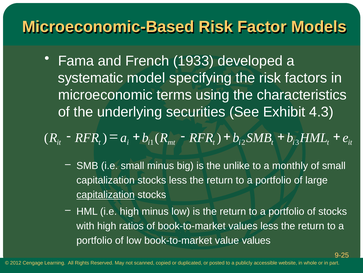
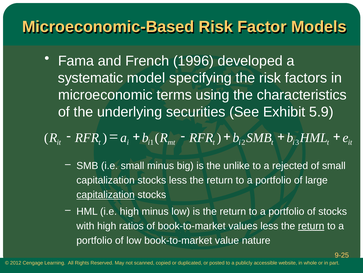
1933: 1933 -> 1996
4.3: 4.3 -> 5.9
monthly: monthly -> rejected
return at (311, 225) underline: none -> present
value values: values -> nature
